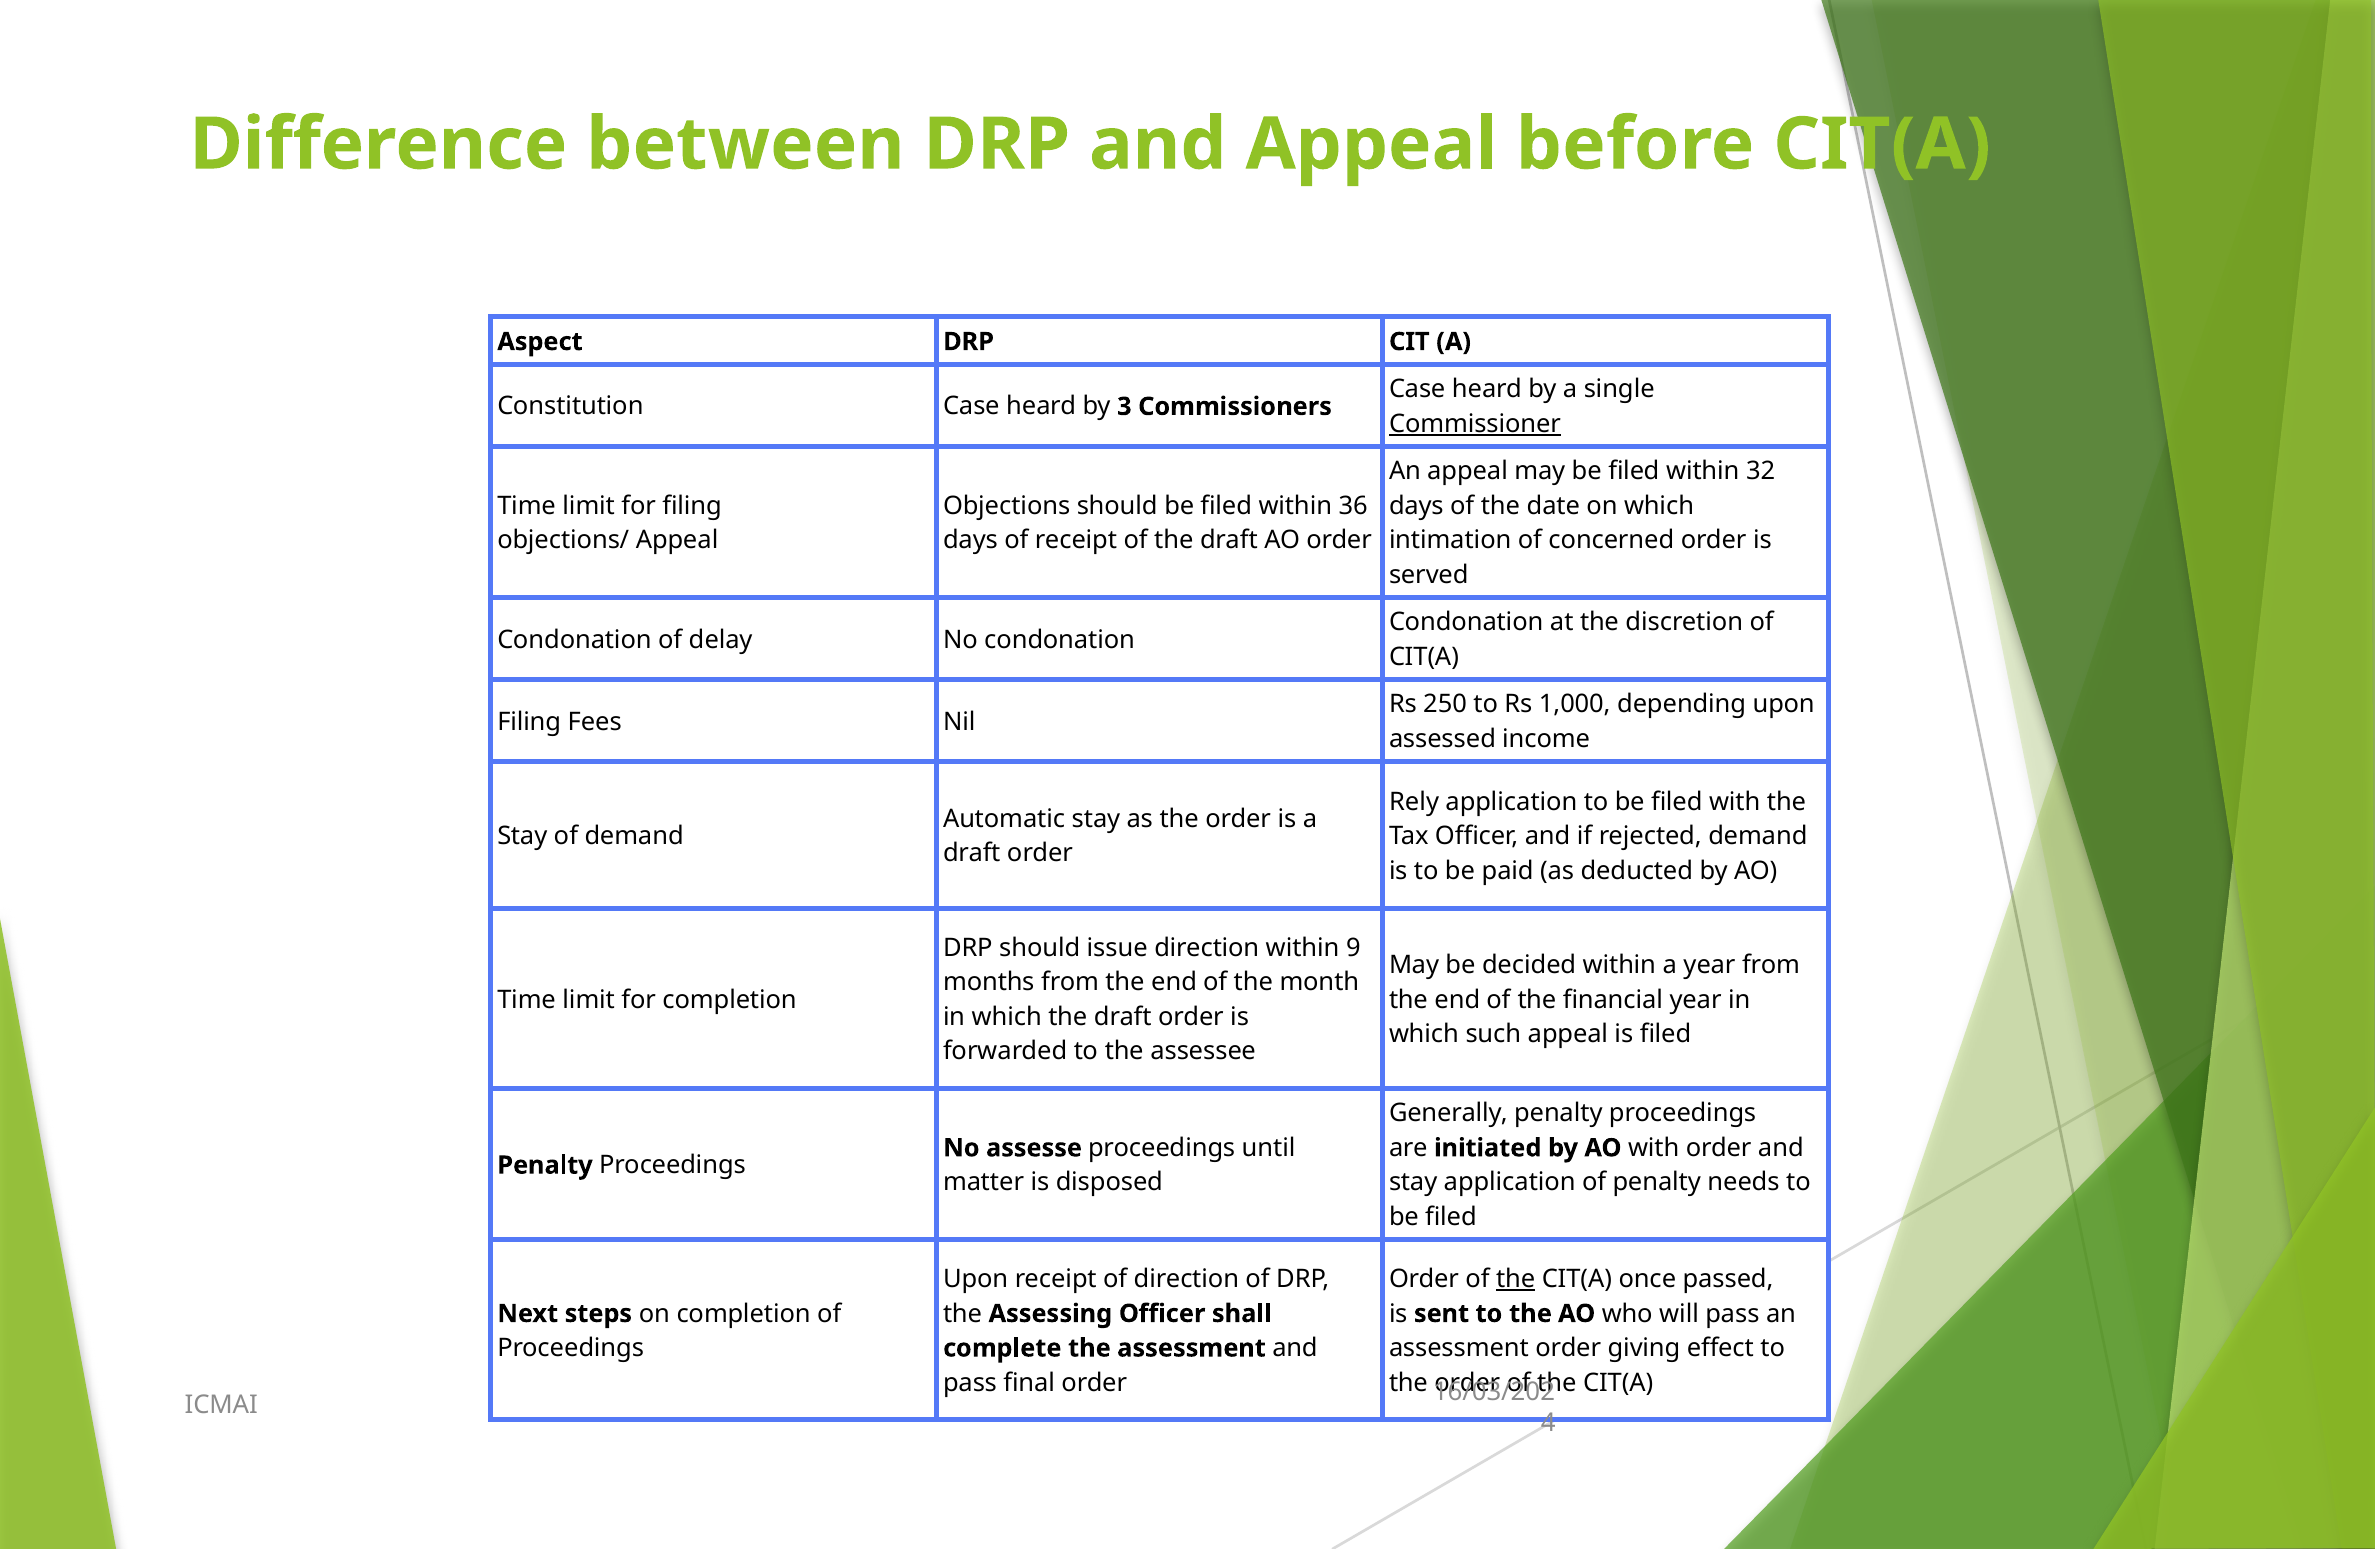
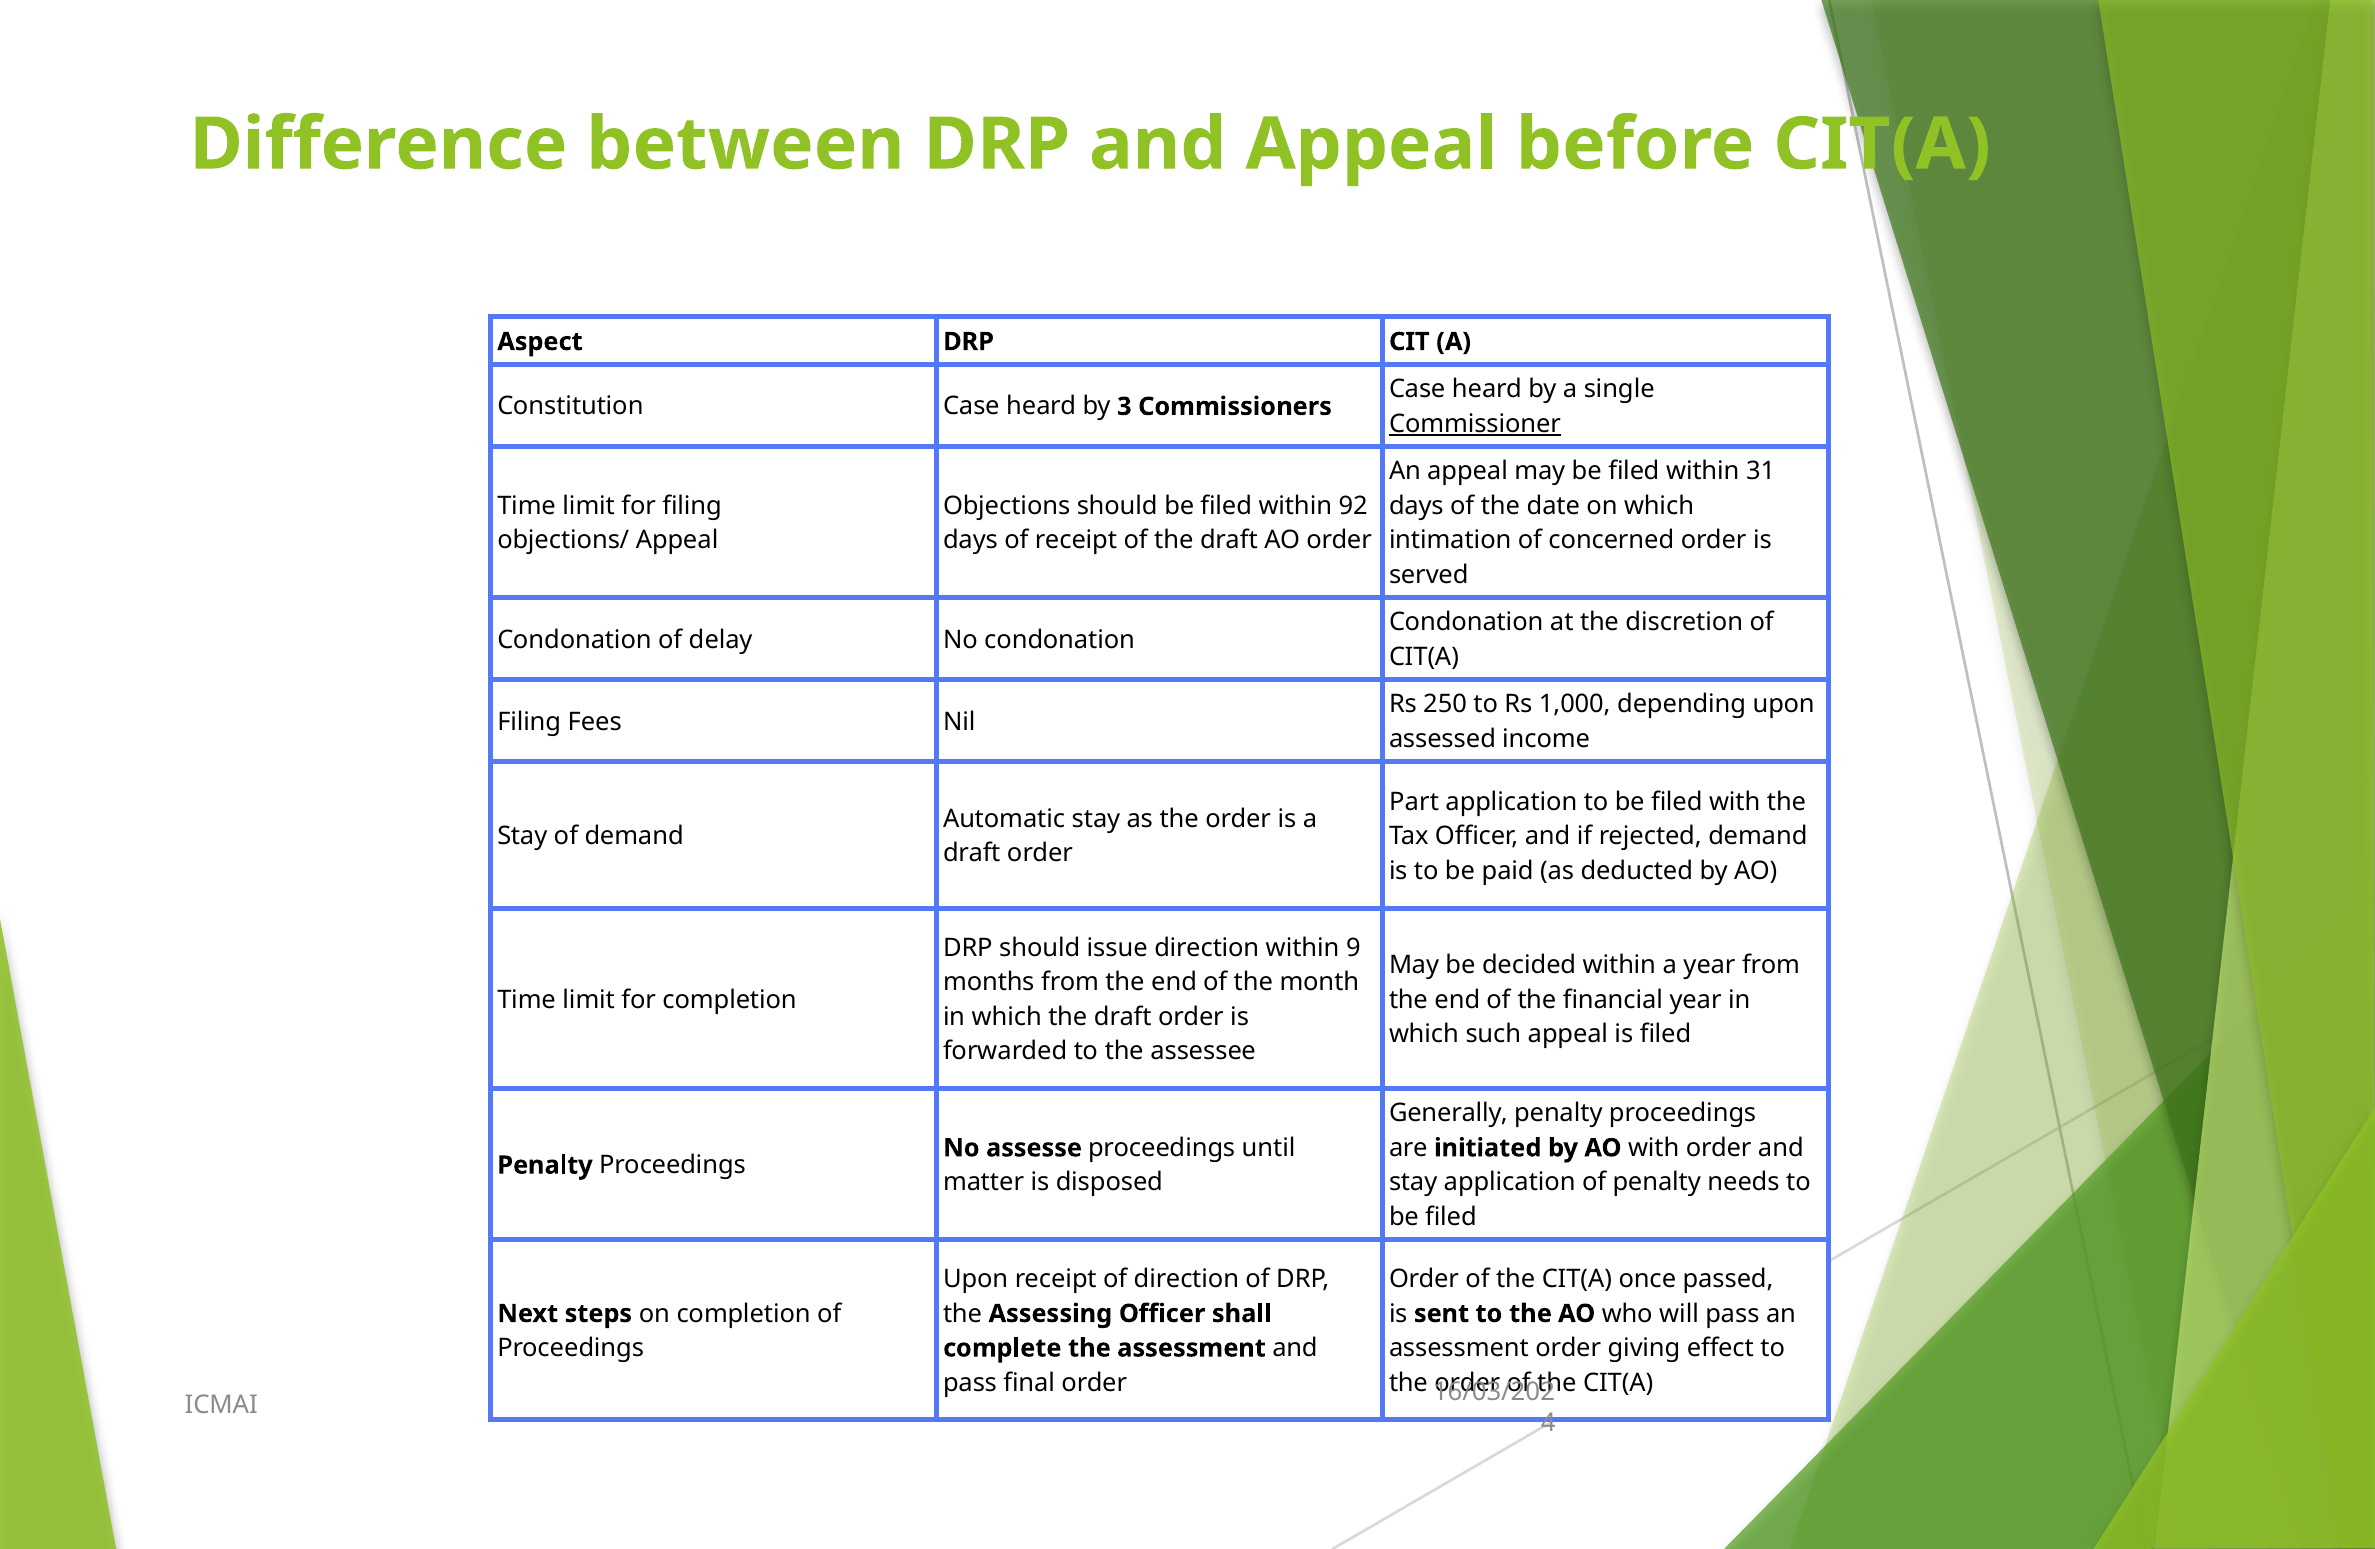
32: 32 -> 31
36: 36 -> 92
Rely: Rely -> Part
the at (1516, 1279) underline: present -> none
